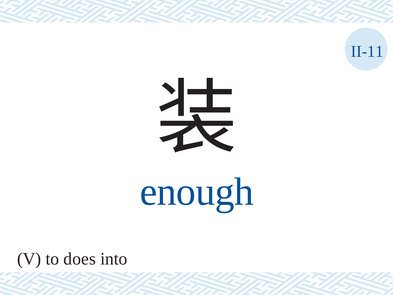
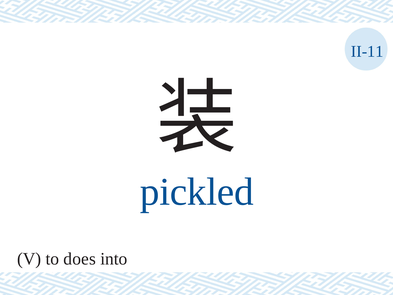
enough: enough -> pickled
